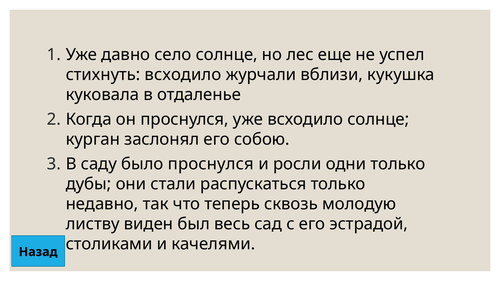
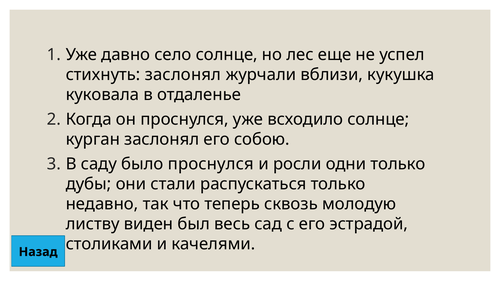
стихнуть всходило: всходило -> заслонял
